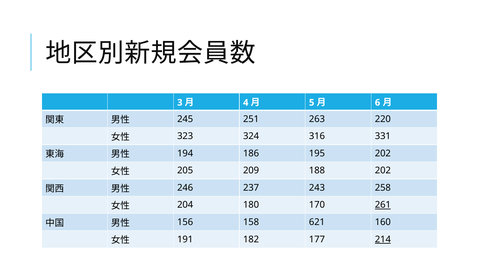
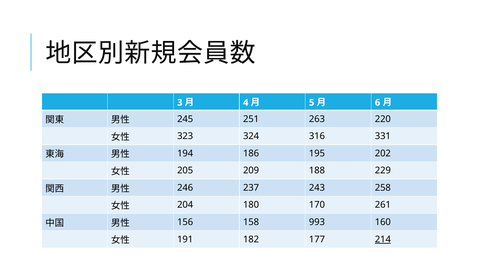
188 202: 202 -> 229
261 underline: present -> none
621: 621 -> 993
